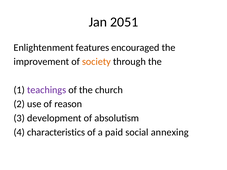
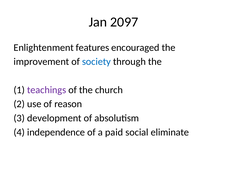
2051: 2051 -> 2097
society colour: orange -> blue
characteristics: characteristics -> independence
annexing: annexing -> eliminate
